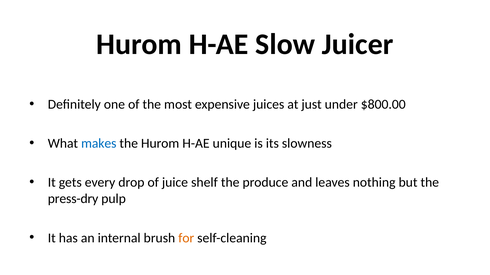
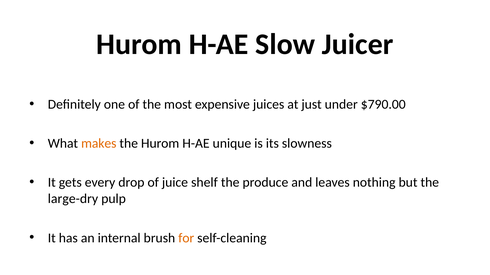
$800.00: $800.00 -> $790.00
makes colour: blue -> orange
press-dry: press-dry -> large-dry
